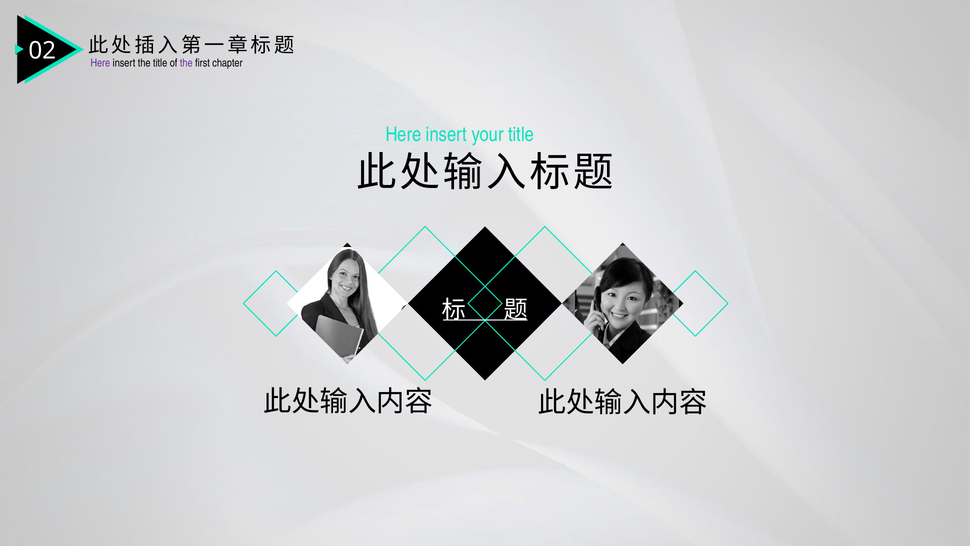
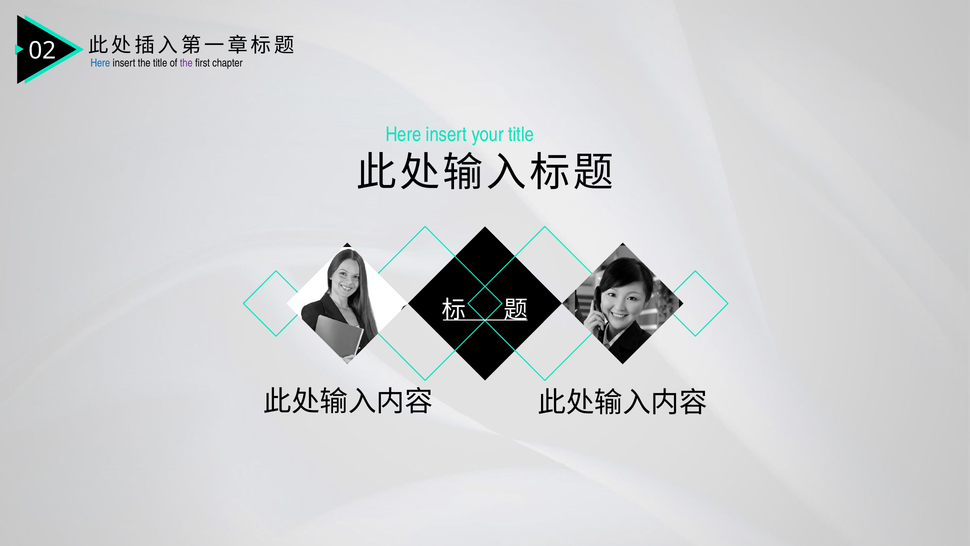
Here at (100, 63) colour: purple -> blue
